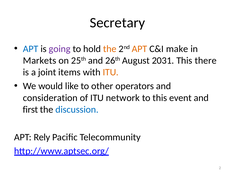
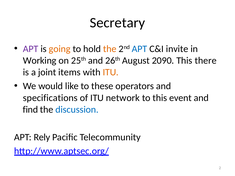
APT at (31, 49) colour: blue -> purple
going colour: purple -> orange
APT at (139, 49) colour: orange -> blue
make: make -> invite
Markets: Markets -> Working
2031: 2031 -> 2090
other: other -> these
consideration: consideration -> specifications
first: first -> find
